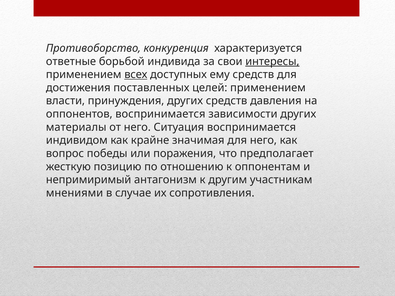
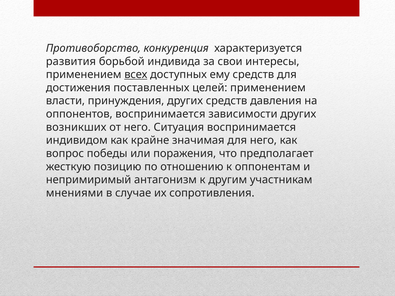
ответные: ответные -> развития
интересы underline: present -> none
материалы: материалы -> возникших
